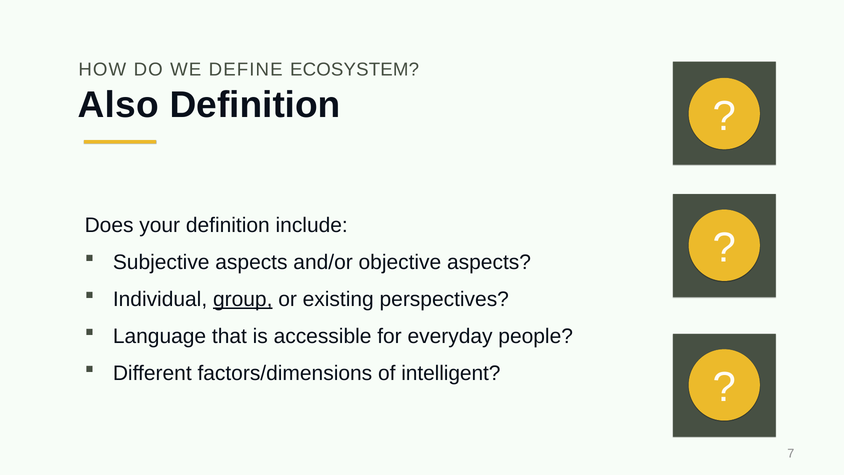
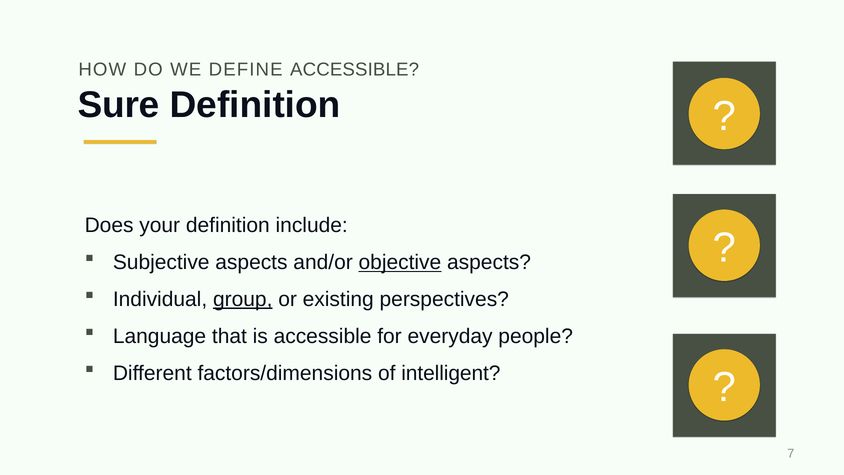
DEFINE ECOSYSTEM: ECOSYSTEM -> ACCESSIBLE
Also: Also -> Sure
objective underline: none -> present
